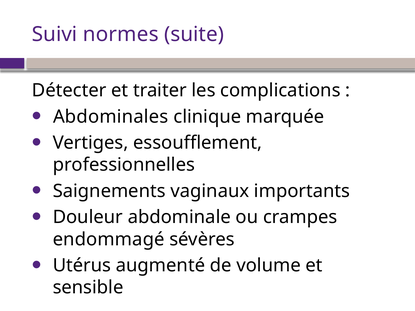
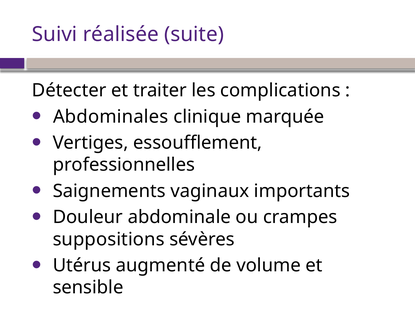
normes: normes -> réalisée
endommagé: endommagé -> suppositions
